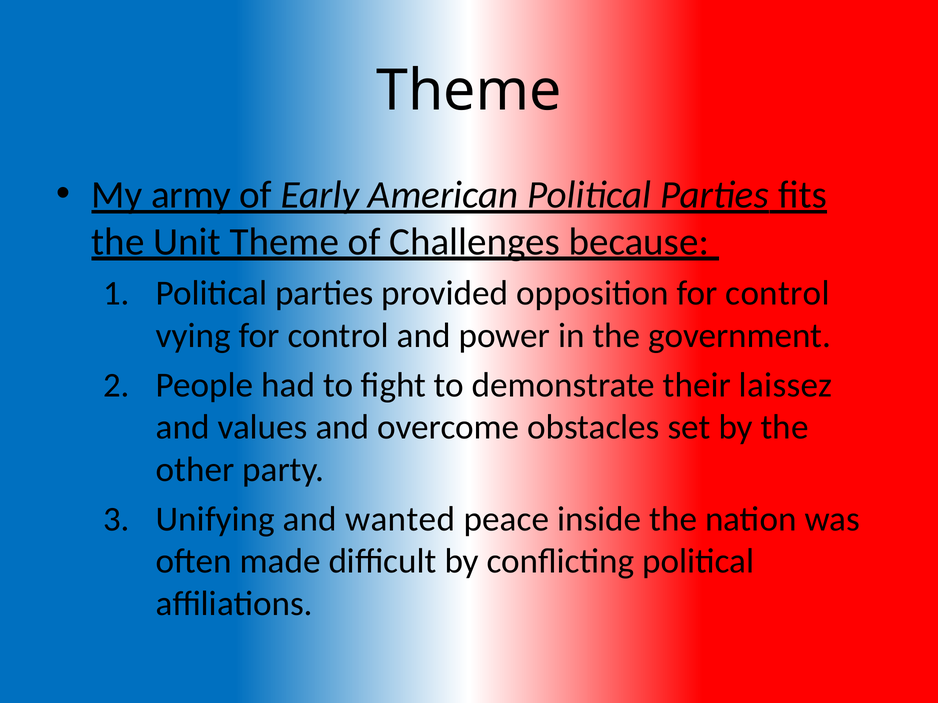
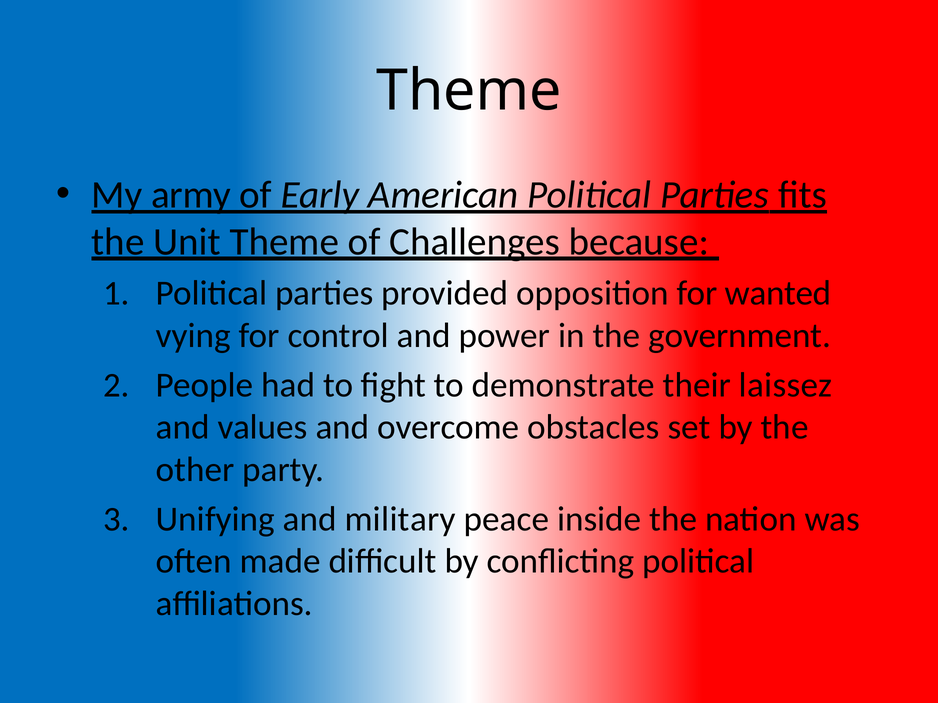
opposition for control: control -> wanted
wanted: wanted -> military
